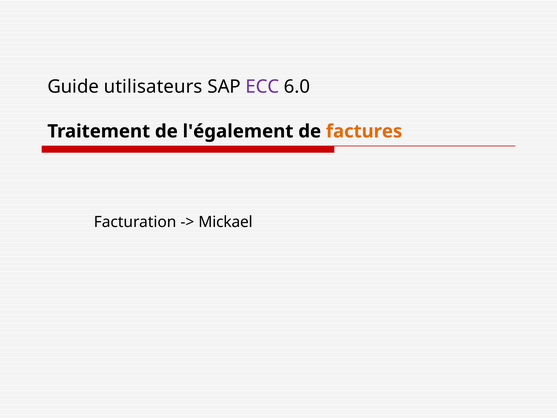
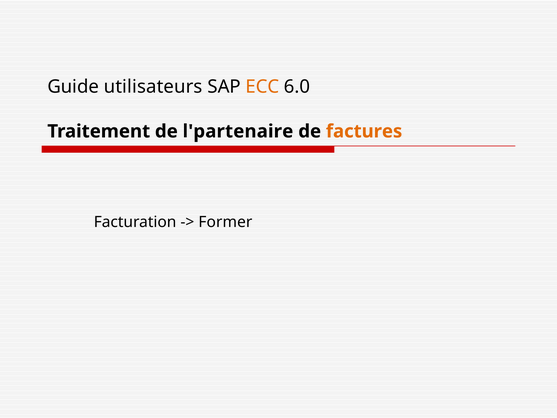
ECC colour: purple -> orange
l'également: l'également -> l'partenaire
Mickael: Mickael -> Former
